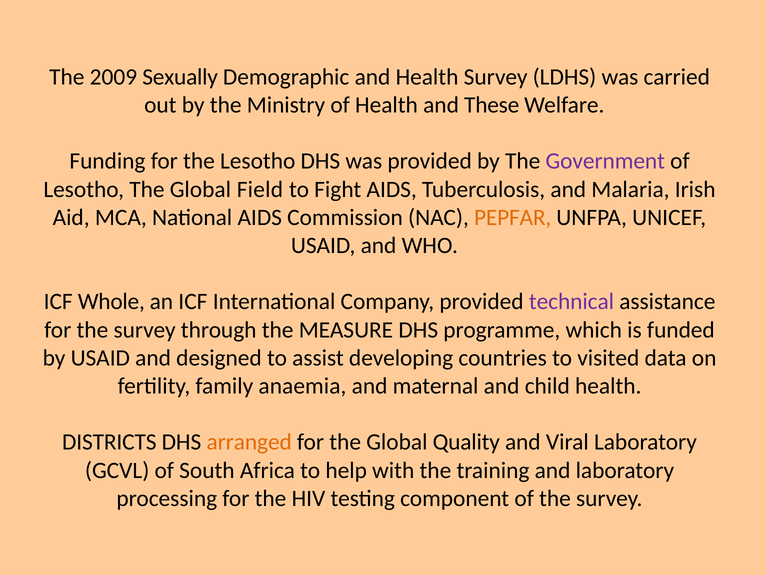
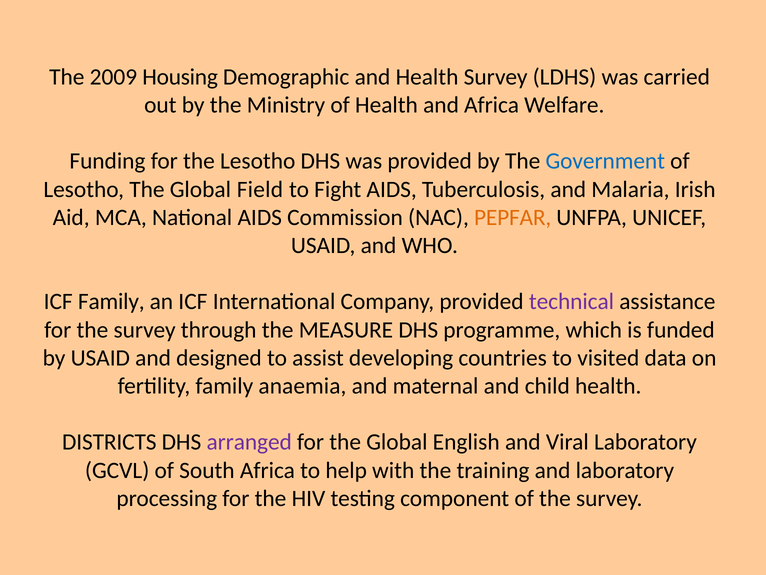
Sexually: Sexually -> Housing
and These: These -> Africa
Government colour: purple -> blue
ICF Whole: Whole -> Family
arranged colour: orange -> purple
Quality: Quality -> English
